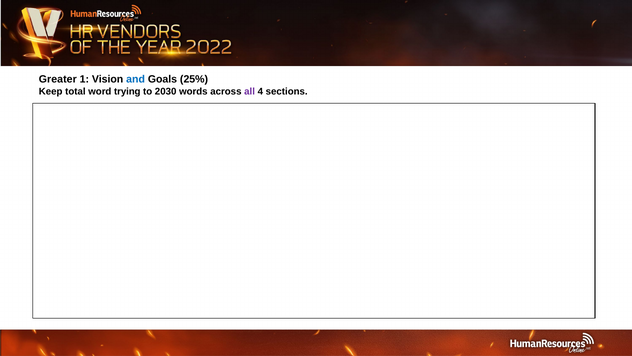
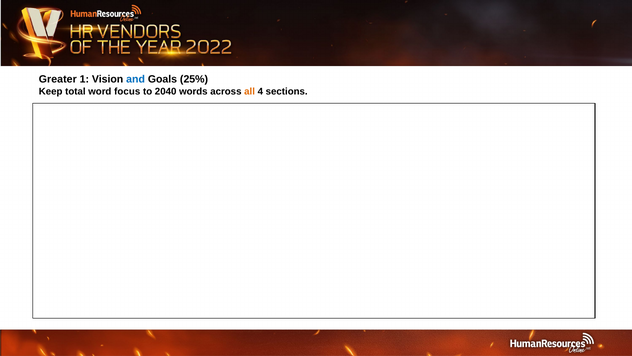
trying: trying -> focus
2030: 2030 -> 2040
all colour: purple -> orange
